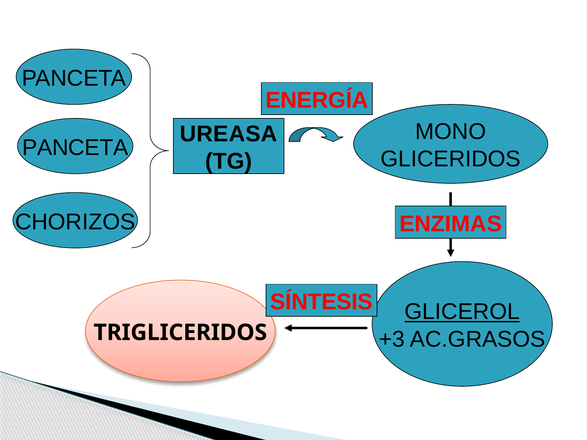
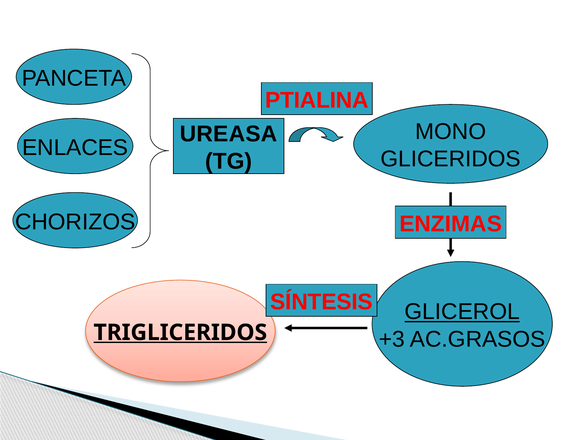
ENERGÍA: ENERGÍA -> PTIALINA
PANCETA at (75, 148): PANCETA -> ENLACES
TRIGLICERIDOS underline: none -> present
